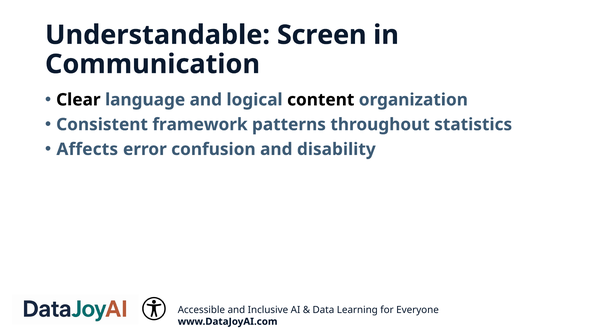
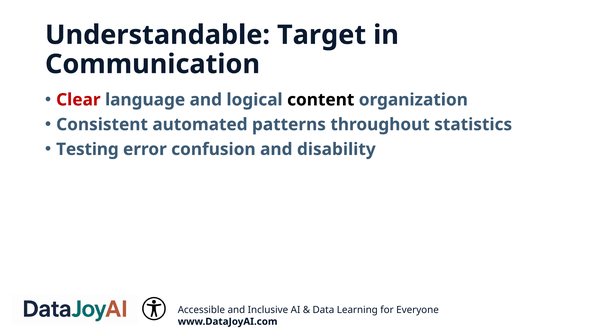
Screen: Screen -> Target
Clear colour: black -> red
framework: framework -> automated
Affects: Affects -> Testing
